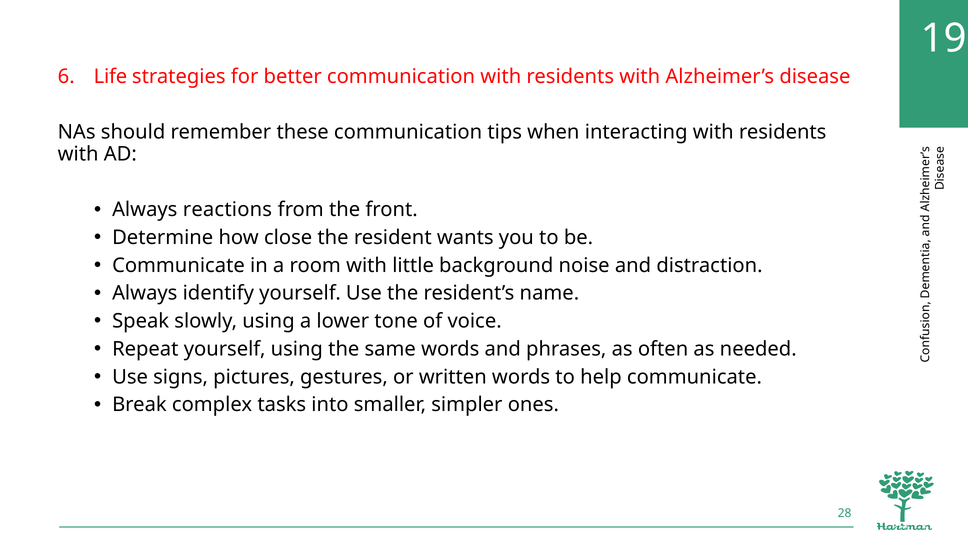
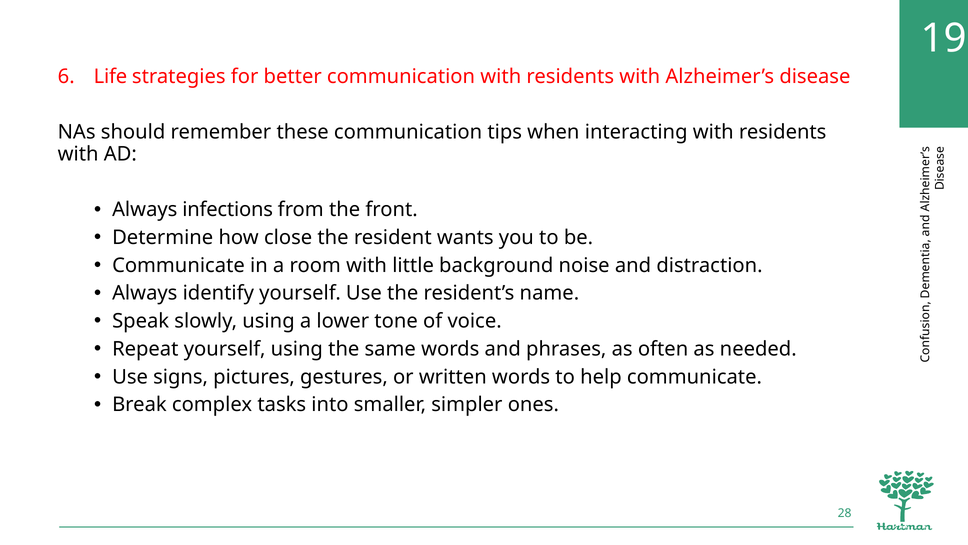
reactions: reactions -> infections
